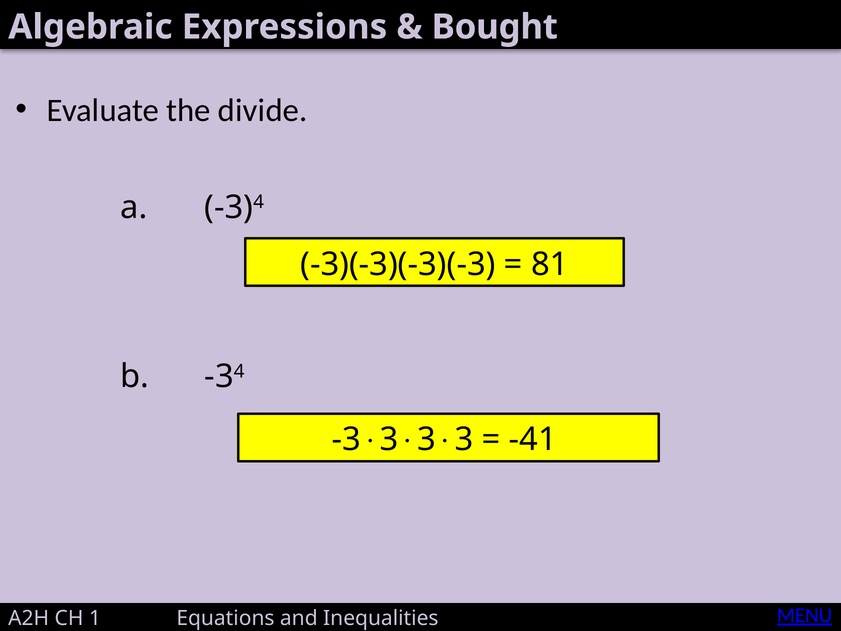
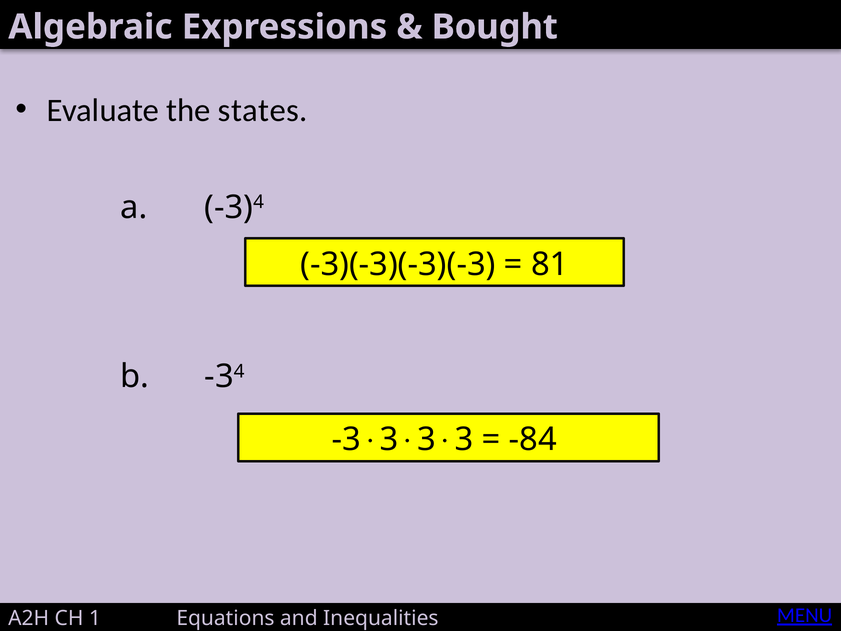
divide: divide -> states
-41: -41 -> -84
